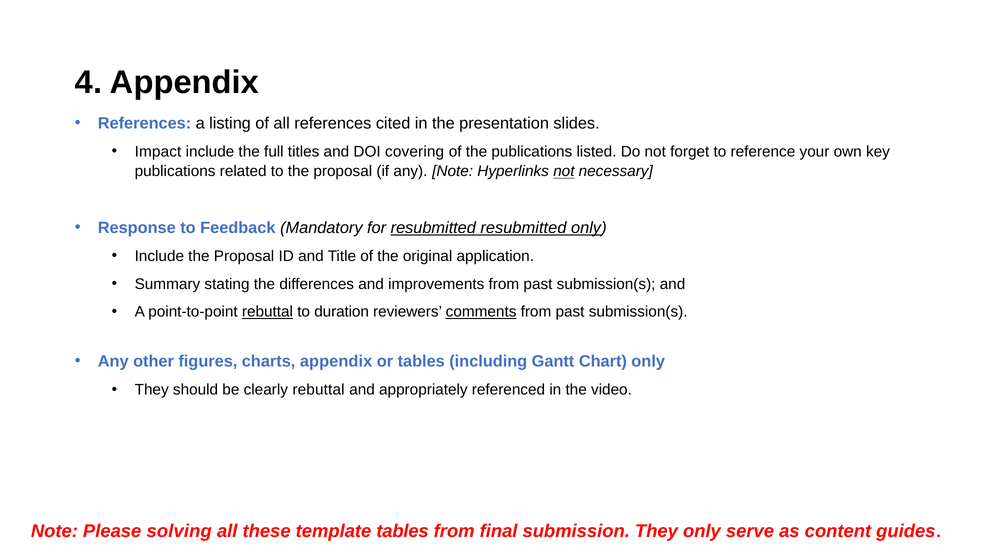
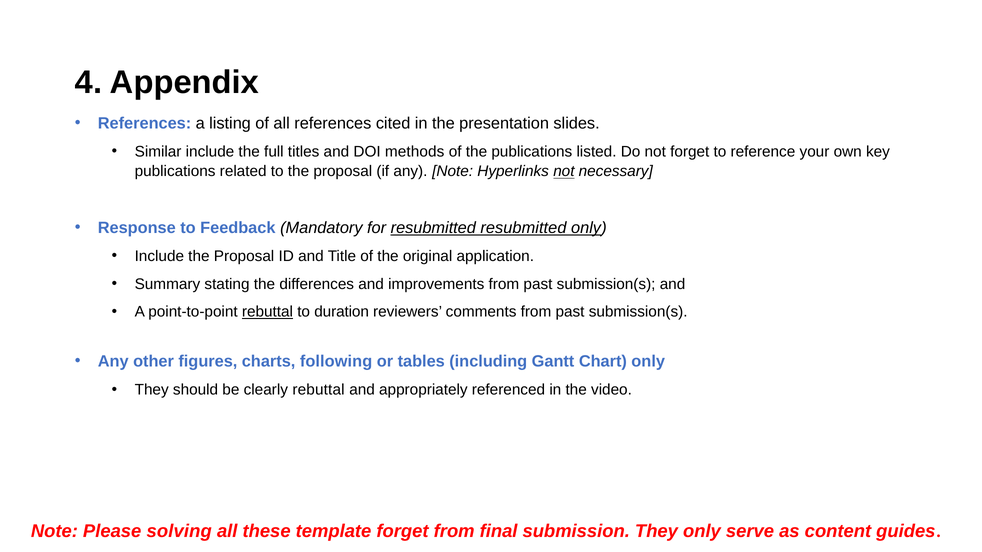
Impact: Impact -> Similar
covering: covering -> methods
comments underline: present -> none
charts appendix: appendix -> following
template tables: tables -> forget
